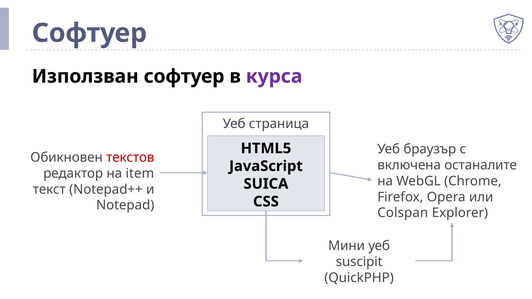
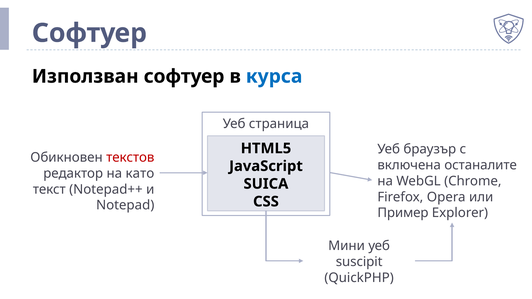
курса colour: purple -> blue
item: item -> като
Colspan: Colspan -> Пример
